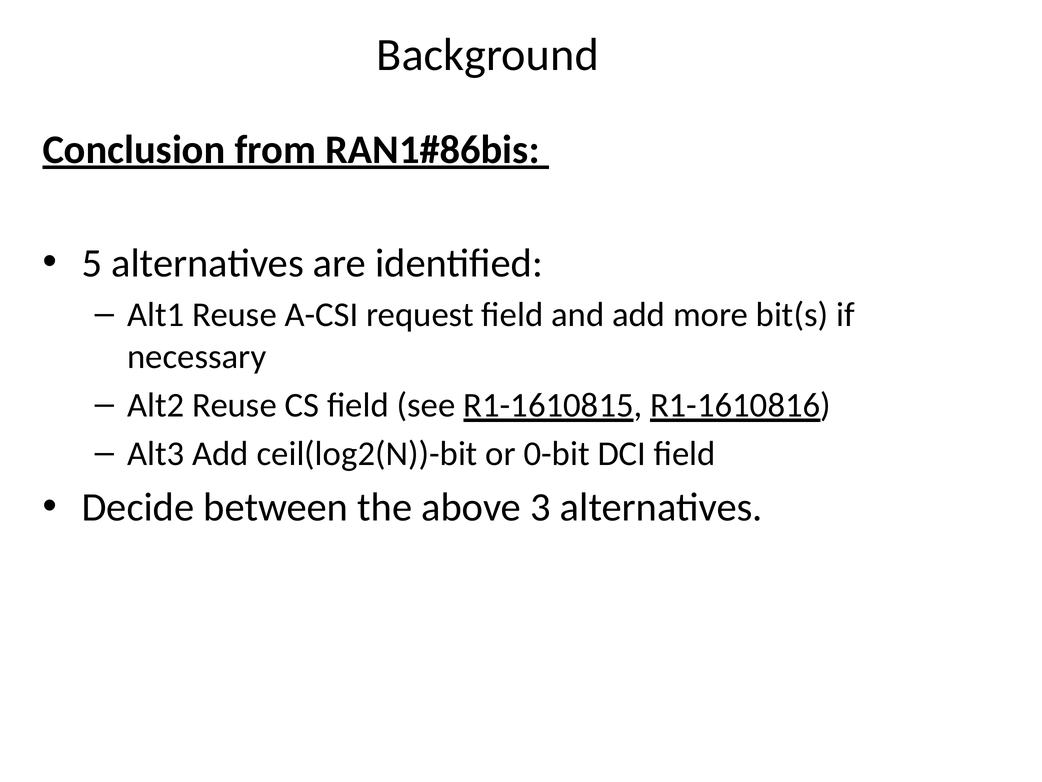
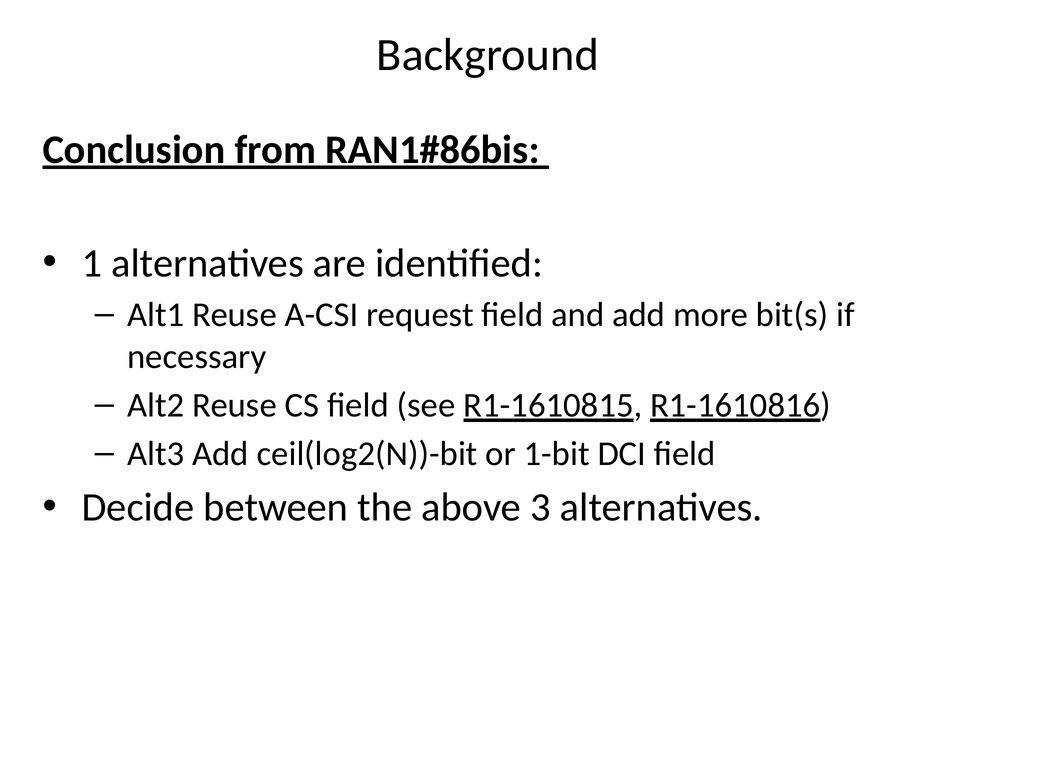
5: 5 -> 1
0-bit: 0-bit -> 1-bit
